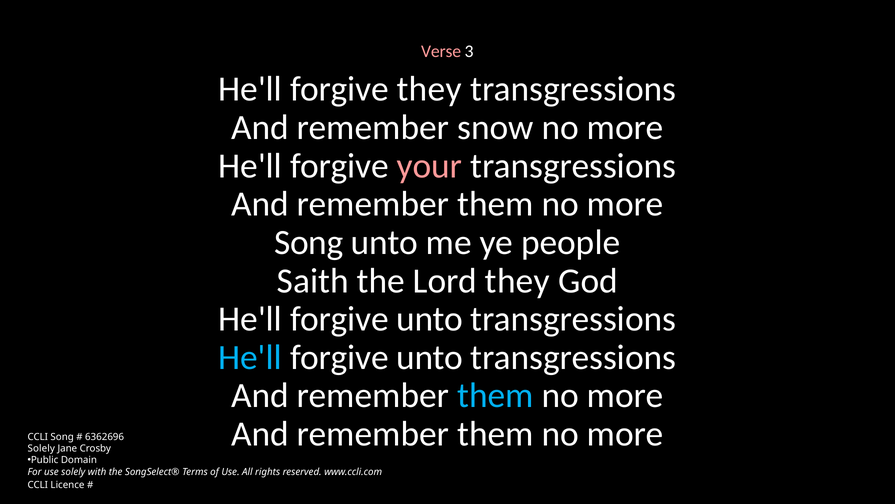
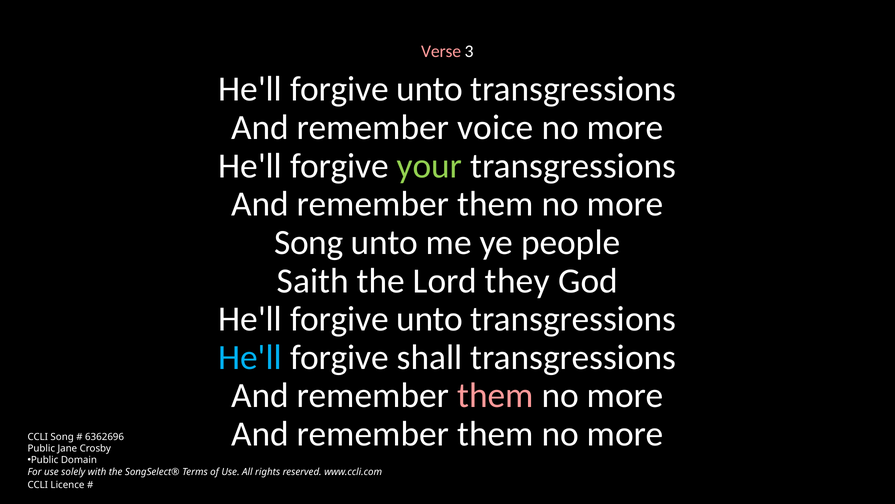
they at (429, 89): they -> unto
snow: snow -> voice
your colour: pink -> light green
unto at (430, 357): unto -> shall
them at (495, 395) colour: light blue -> pink
Solely at (41, 448): Solely -> Public
